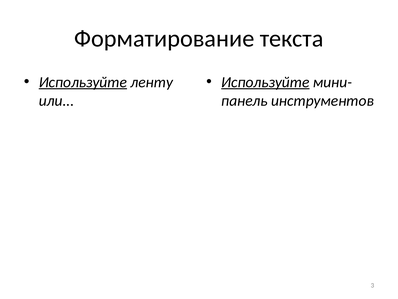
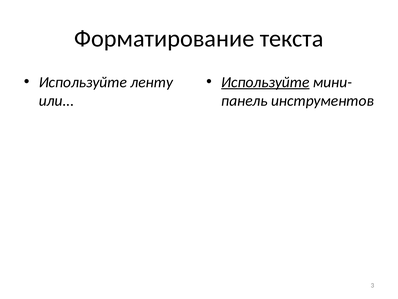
Используйте at (83, 82) underline: present -> none
